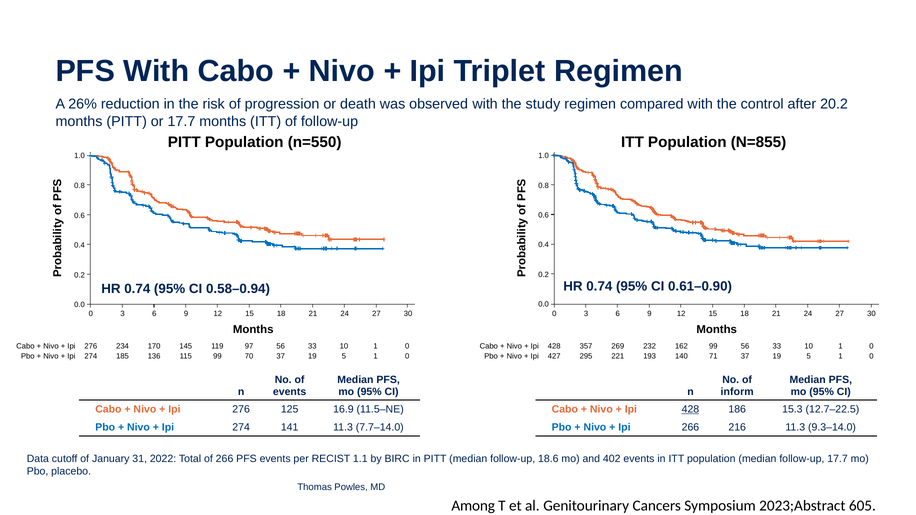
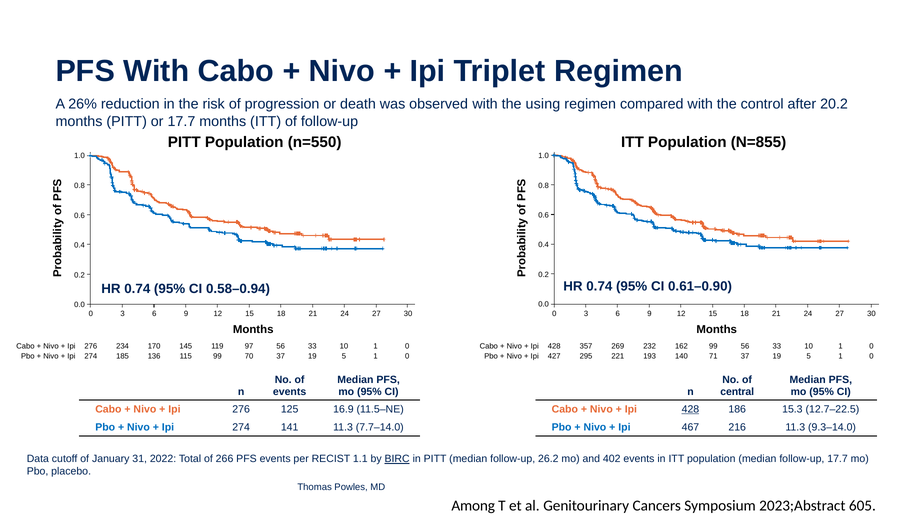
study: study -> using
inform: inform -> central
Ipi 266: 266 -> 467
BIRC underline: none -> present
18.6: 18.6 -> 26.2
